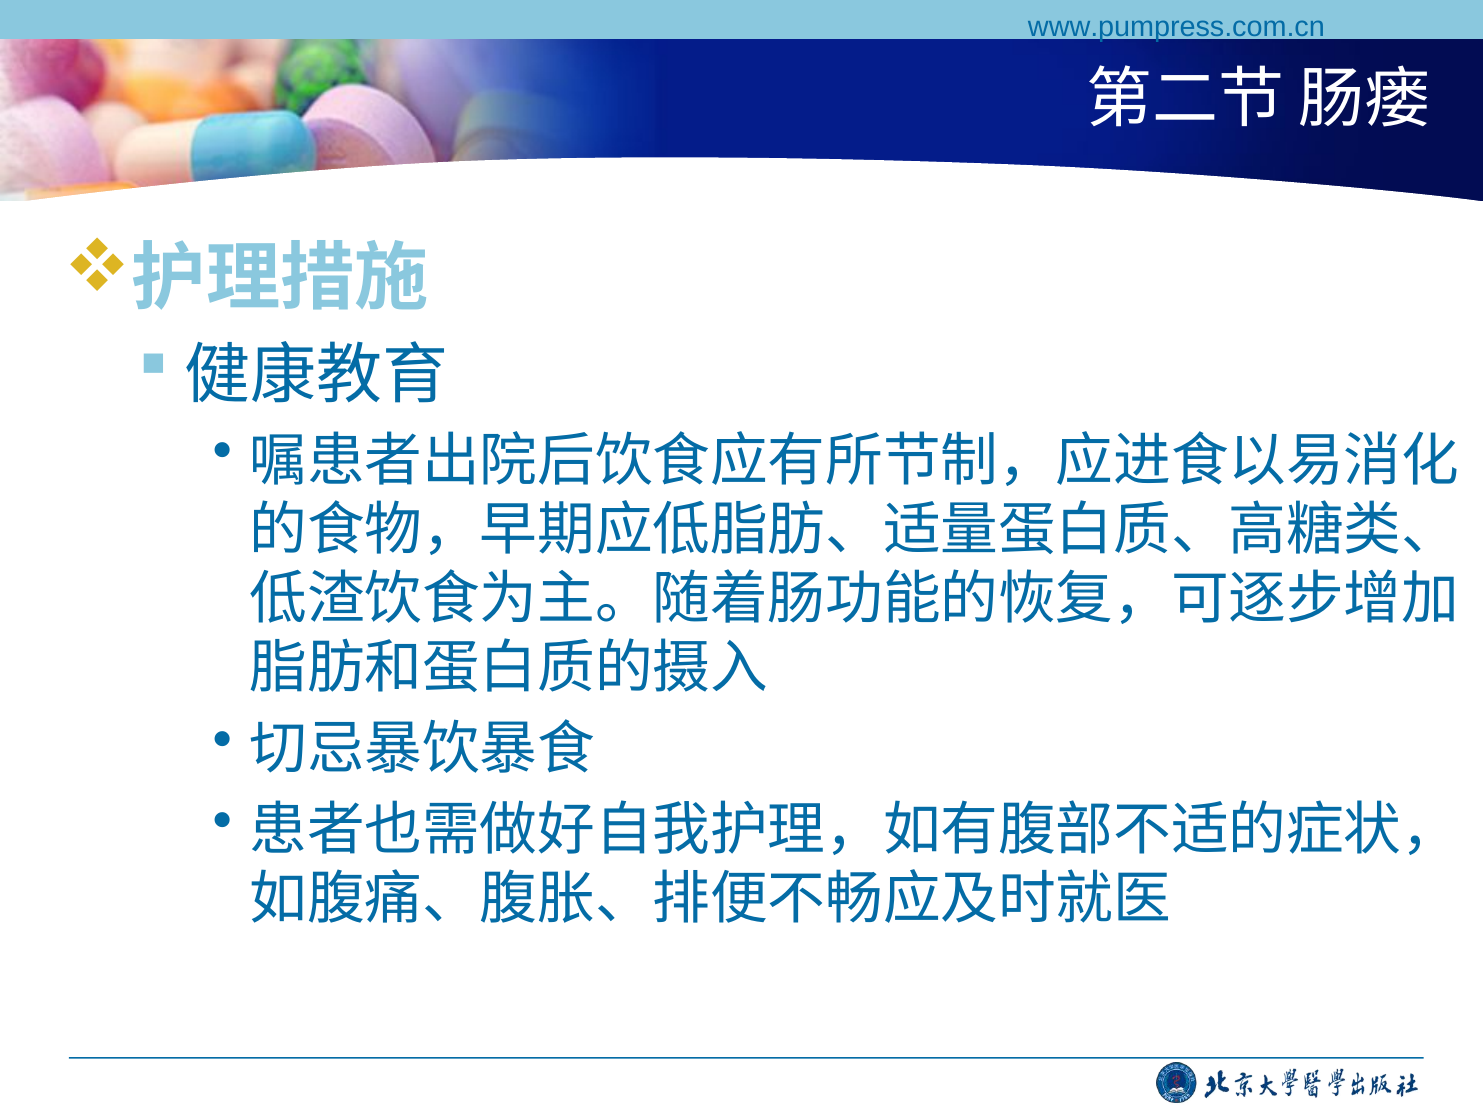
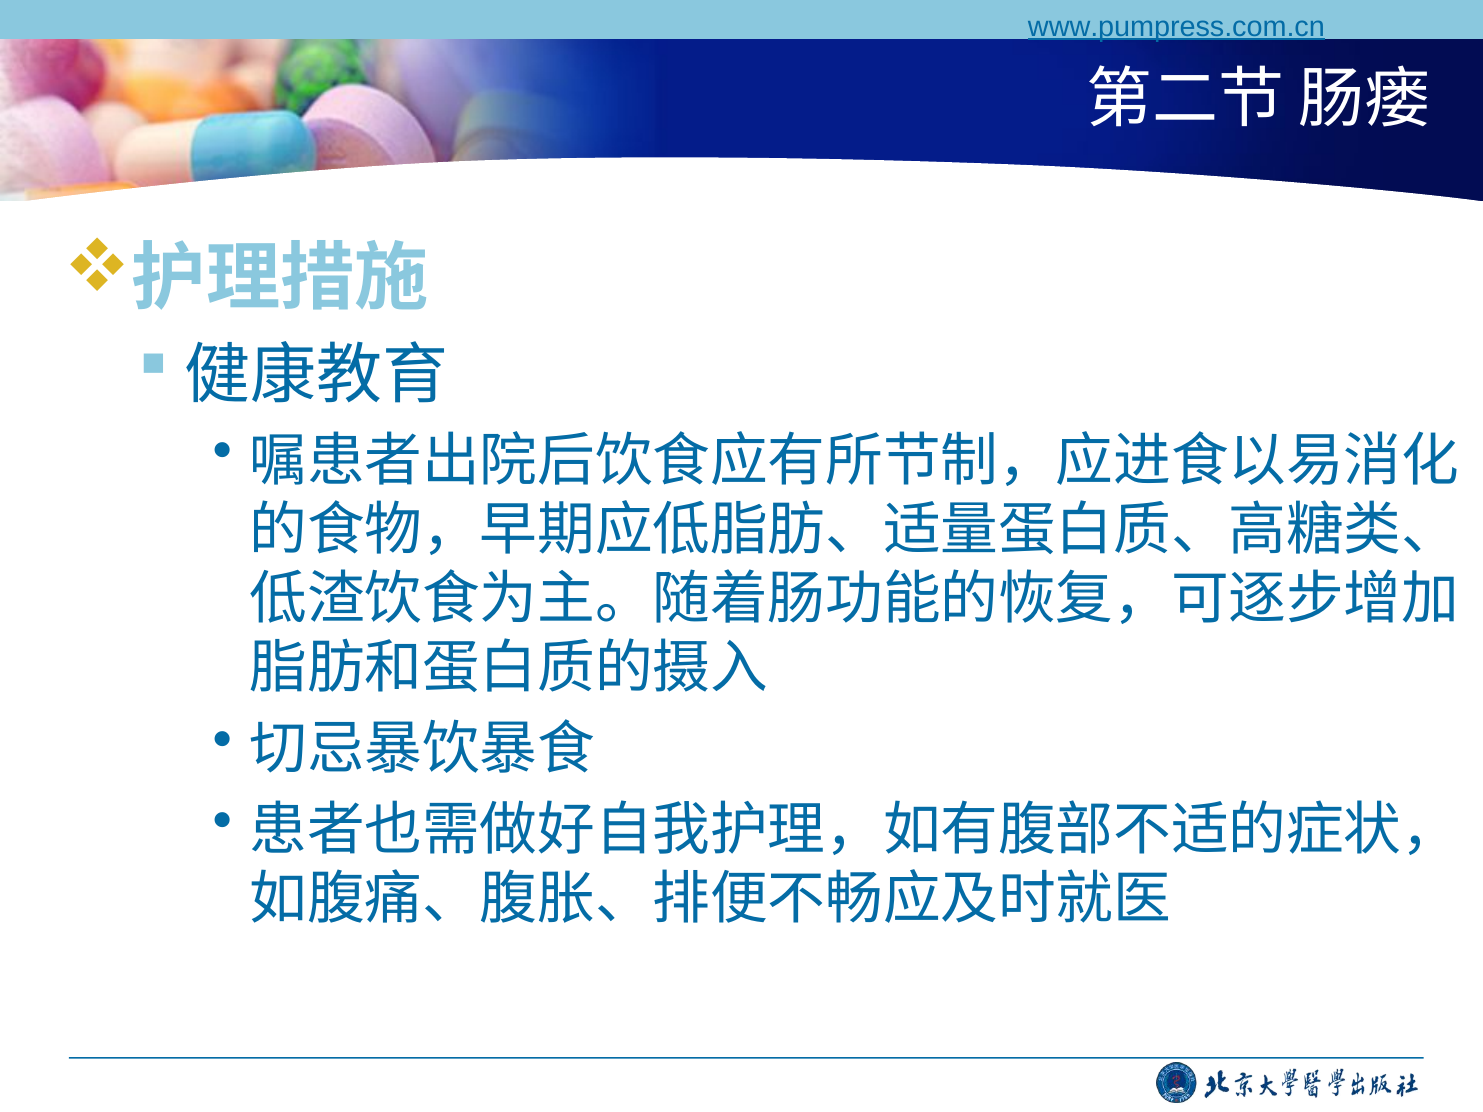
www.pumpress.com.cn underline: none -> present
